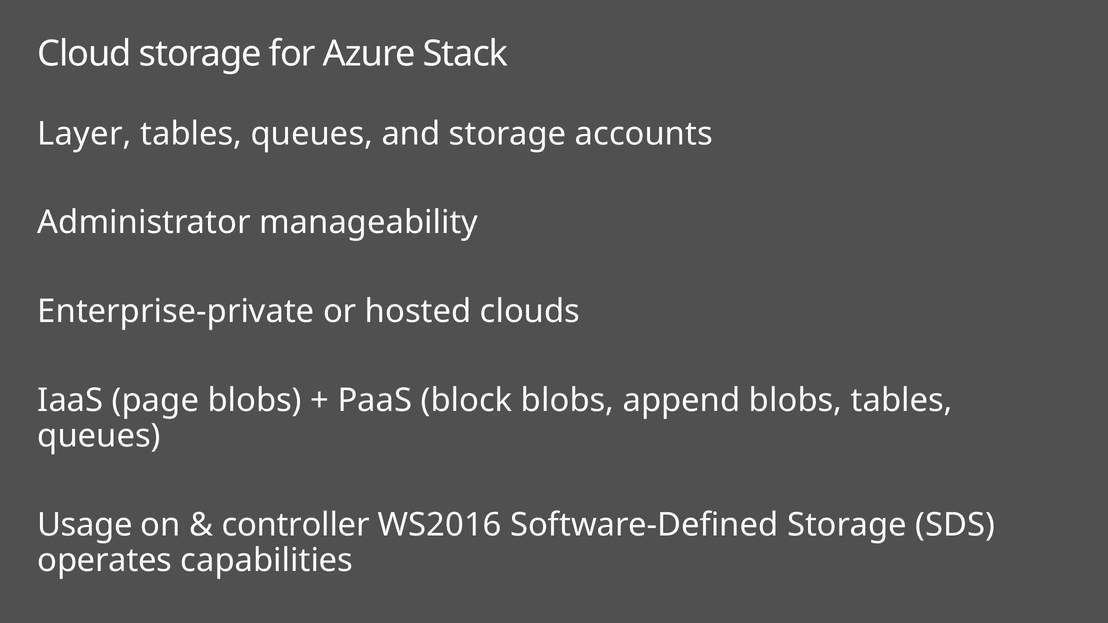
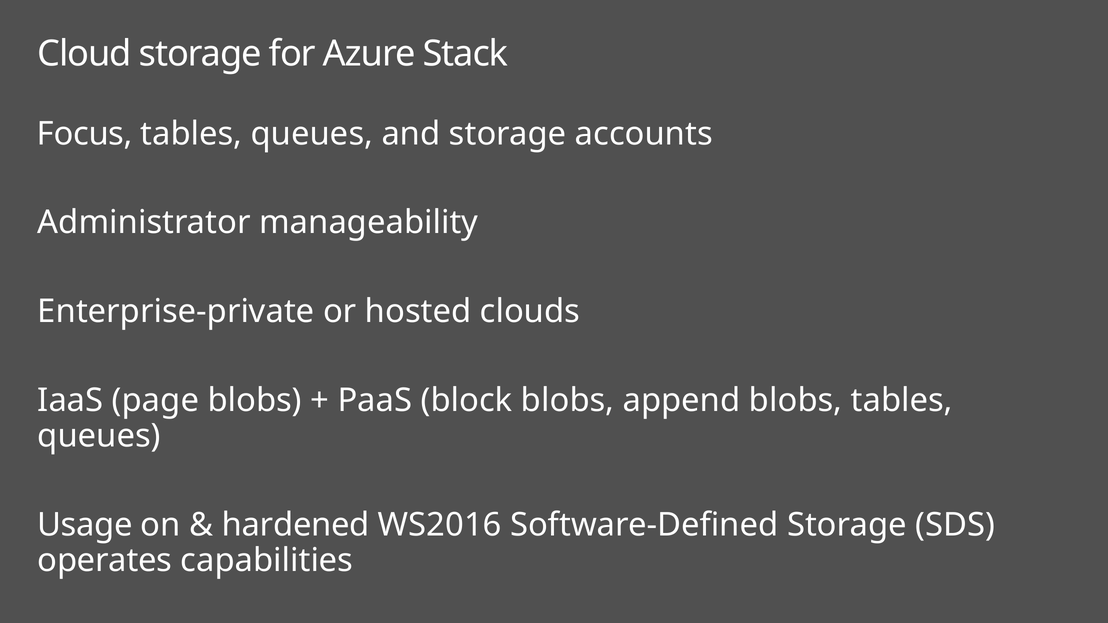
Layer: Layer -> Focus
controller: controller -> hardened
